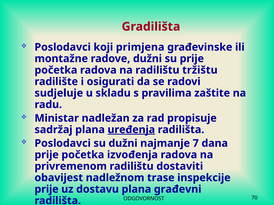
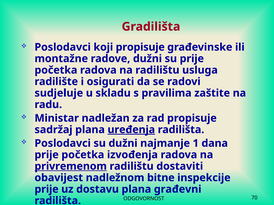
koji primjena: primjena -> propisuje
tržištu: tržištu -> usluga
7: 7 -> 1
privremenom underline: none -> present
trase: trase -> bitne
